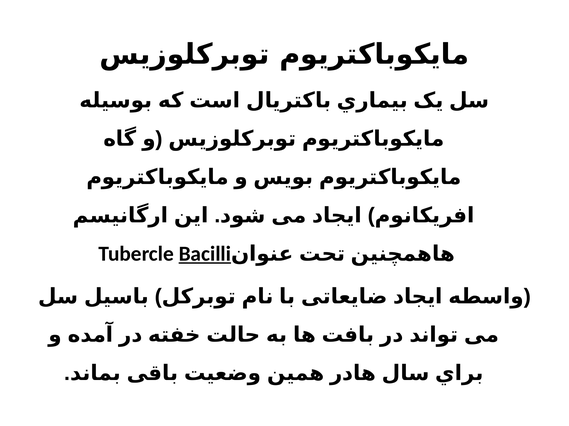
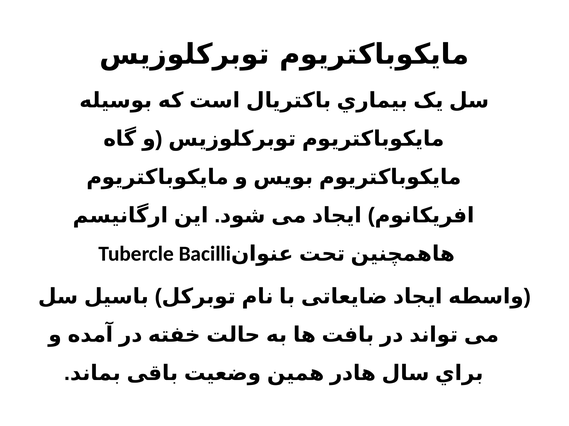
Bacilli underline: present -> none
